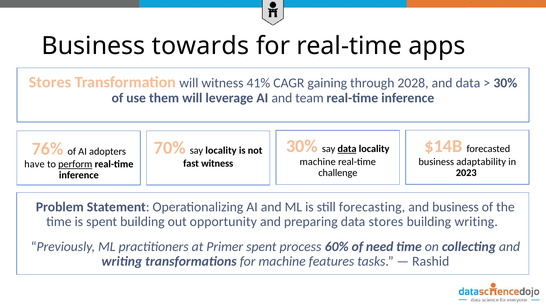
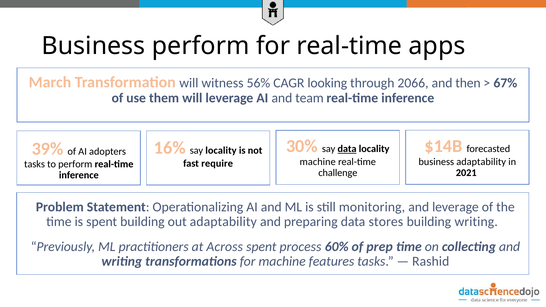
Business towards: towards -> perform
Stores at (50, 82): Stores -> March
41%: 41% -> 56%
gaining: gaining -> looking
2028: 2028 -> 2066
and data: data -> then
30% at (505, 83): 30% -> 67%
70%: 70% -> 16%
76%: 76% -> 39%
fast witness: witness -> require
have at (34, 164): have -> tasks
perform at (75, 164) underline: present -> none
2023: 2023 -> 2021
forecasting: forecasting -> monitoring
and business: business -> leverage
out opportunity: opportunity -> adaptability
Primer: Primer -> Across
need: need -> prep
